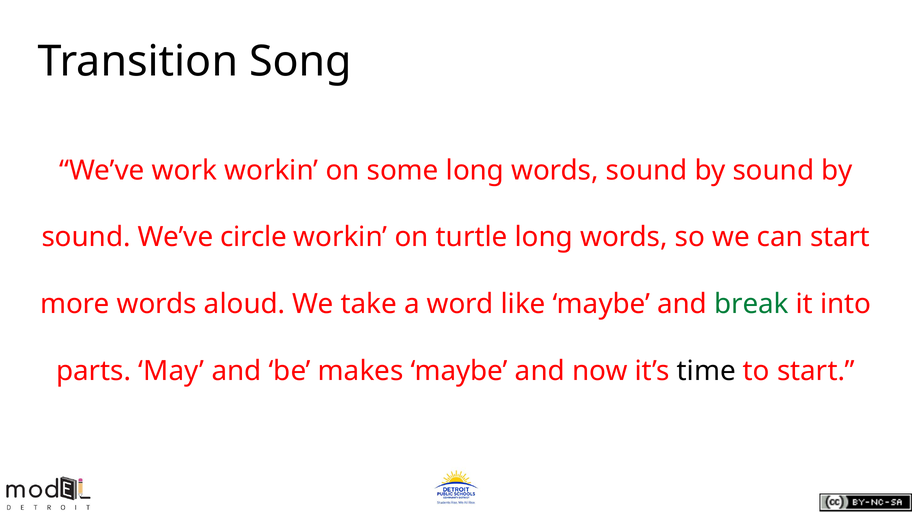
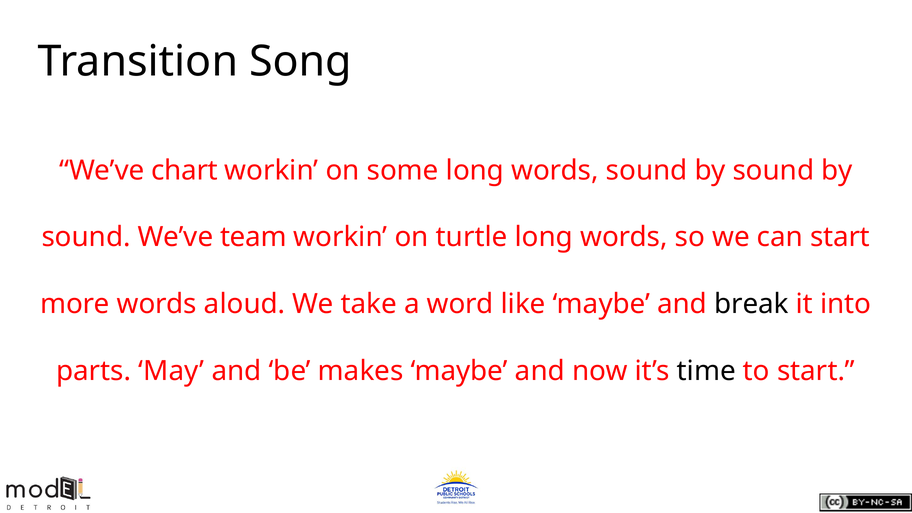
work: work -> chart
circle: circle -> team
break colour: green -> black
